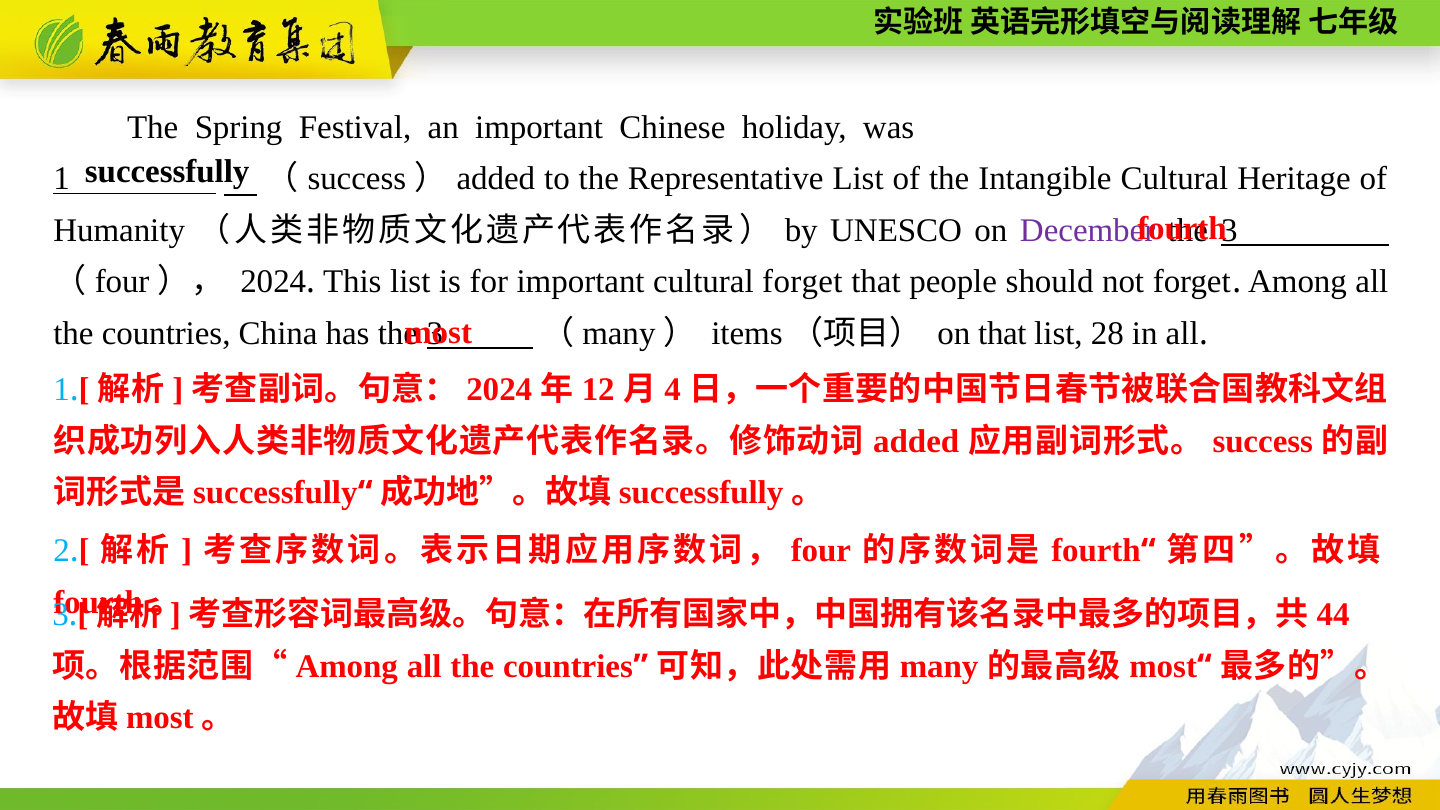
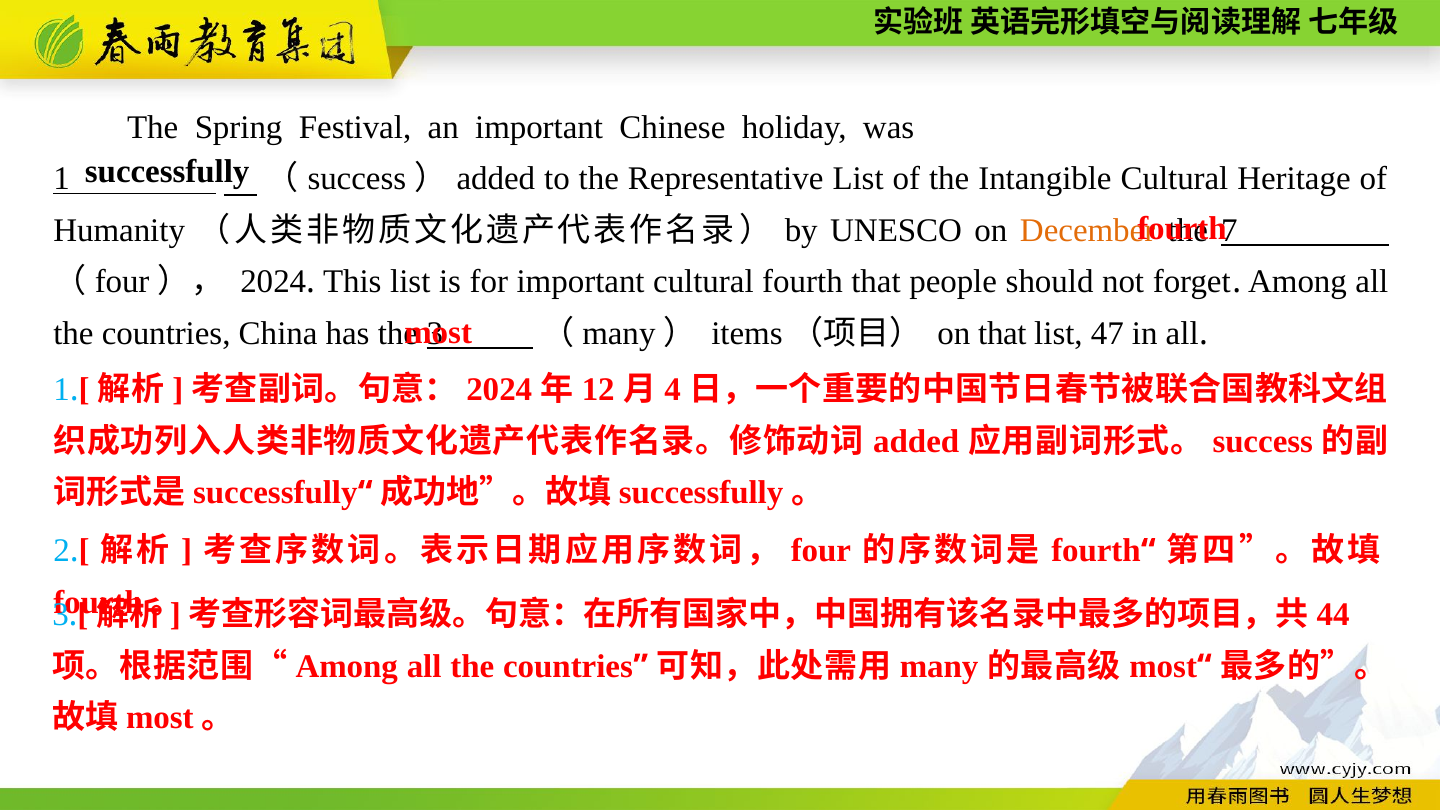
December colour: purple -> orange
3 at (1229, 230): 3 -> 7
cultural forget: forget -> fourth
28: 28 -> 47
